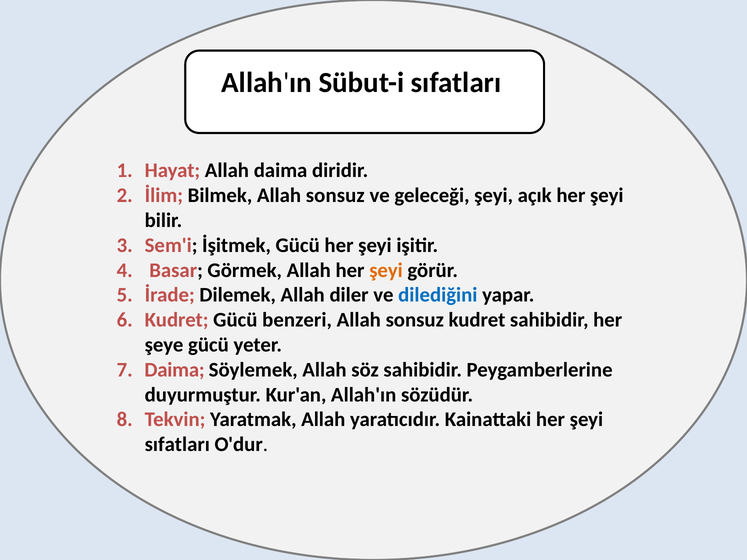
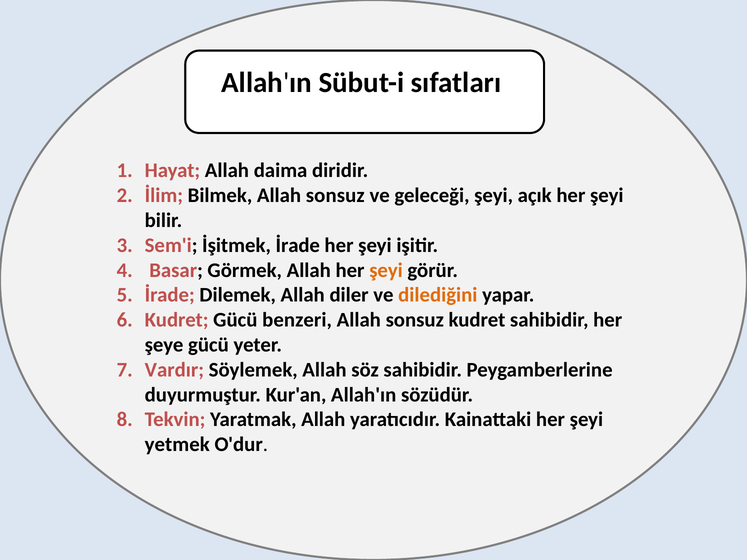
İşitmek Gücü: Gücü -> İrade
dilediğini colour: blue -> orange
Daima at (175, 370): Daima -> Vardır
sıfatları at (177, 445): sıfatları -> yetmek
